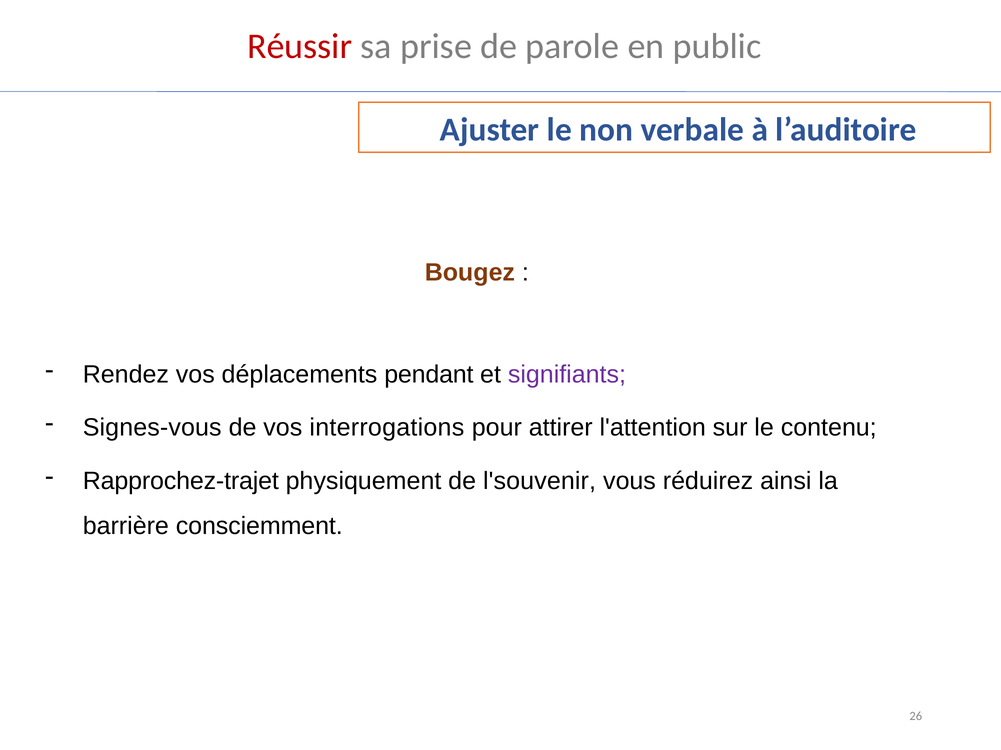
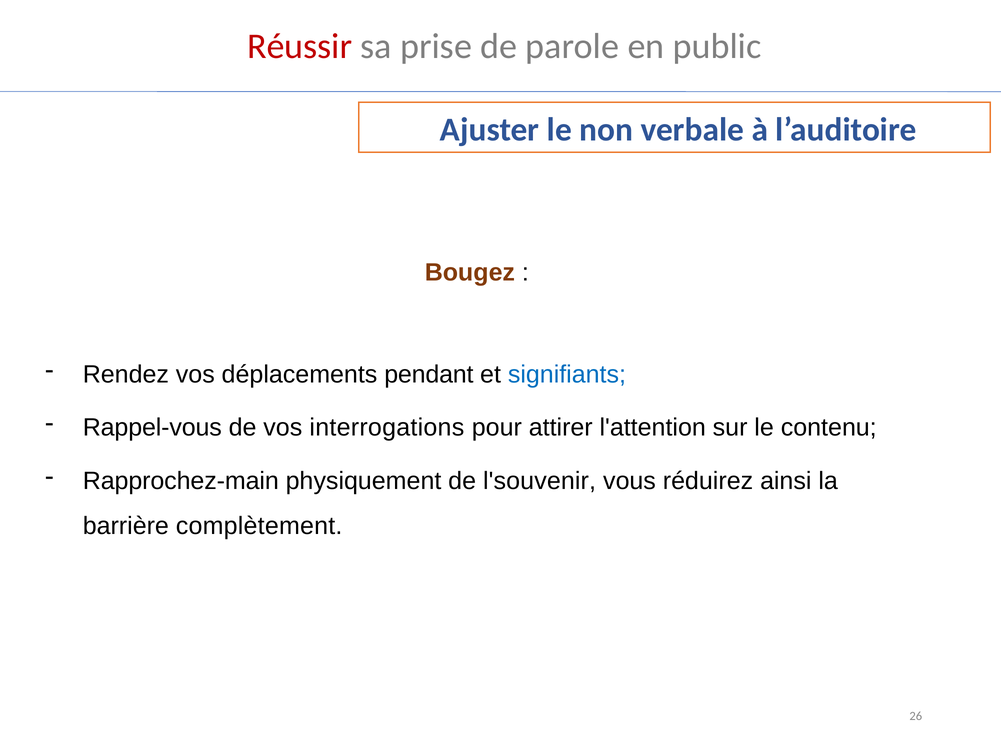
signifiants colour: purple -> blue
Signes-vous: Signes-vous -> Rappel-vous
Rapprochez-trajet: Rapprochez-trajet -> Rapprochez-main
consciemment: consciemment -> complètement
